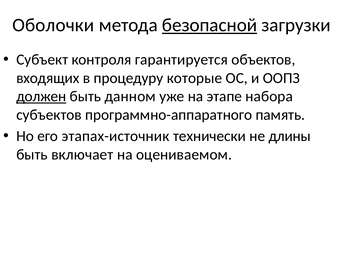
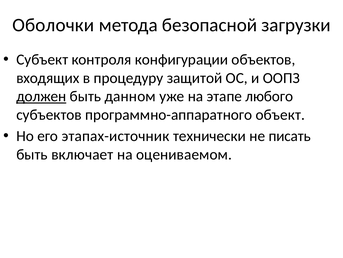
безопасной underline: present -> none
гарантируется: гарантируется -> конфигурации
которые: которые -> защитой
набора: набора -> любого
память: память -> объект
длины: длины -> писать
